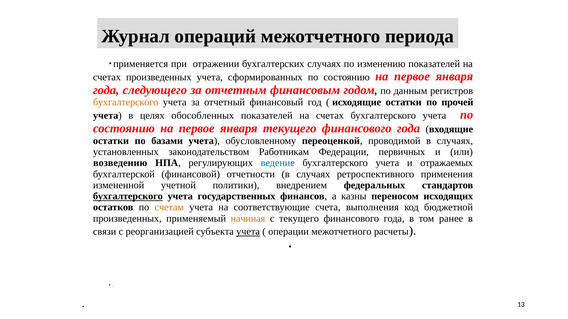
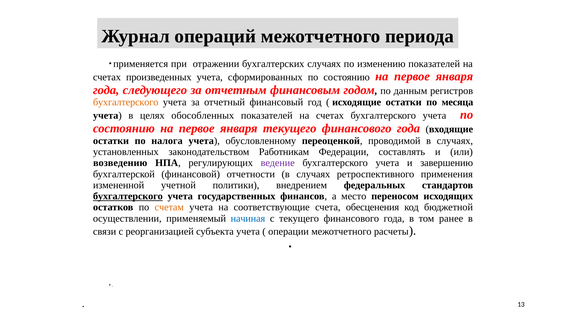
прочей: прочей -> месяца
базами: базами -> налога
первичных: первичных -> составлять
ведение colour: blue -> purple
отражаемых: отражаемых -> завершению
казны: казны -> место
выполнения: выполнения -> обесценения
произведенных at (127, 219): произведенных -> осуществлении
начиная colour: orange -> blue
учета at (248, 232) underline: present -> none
